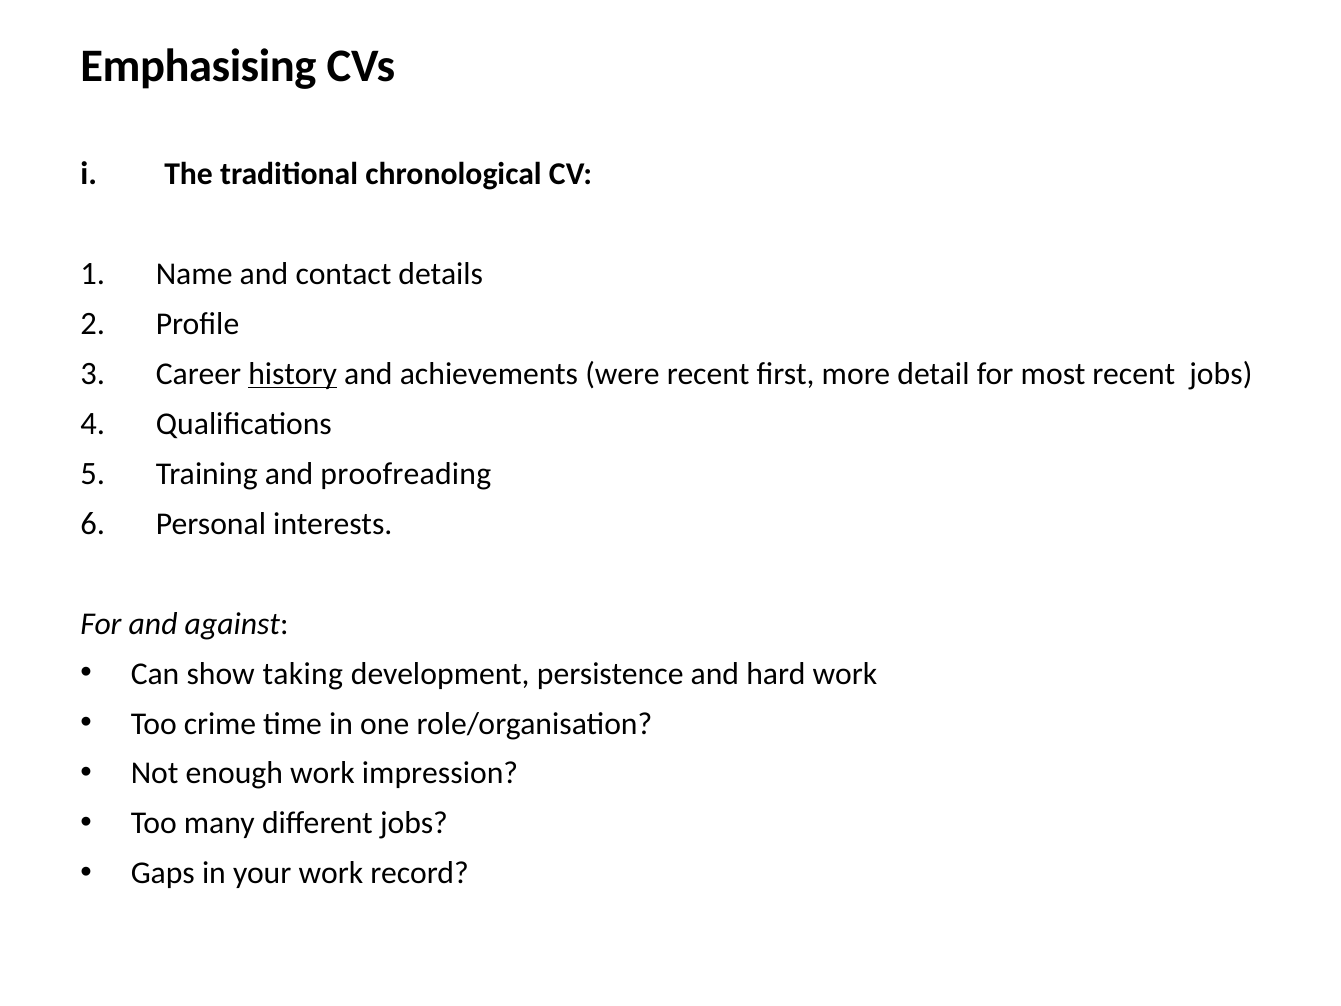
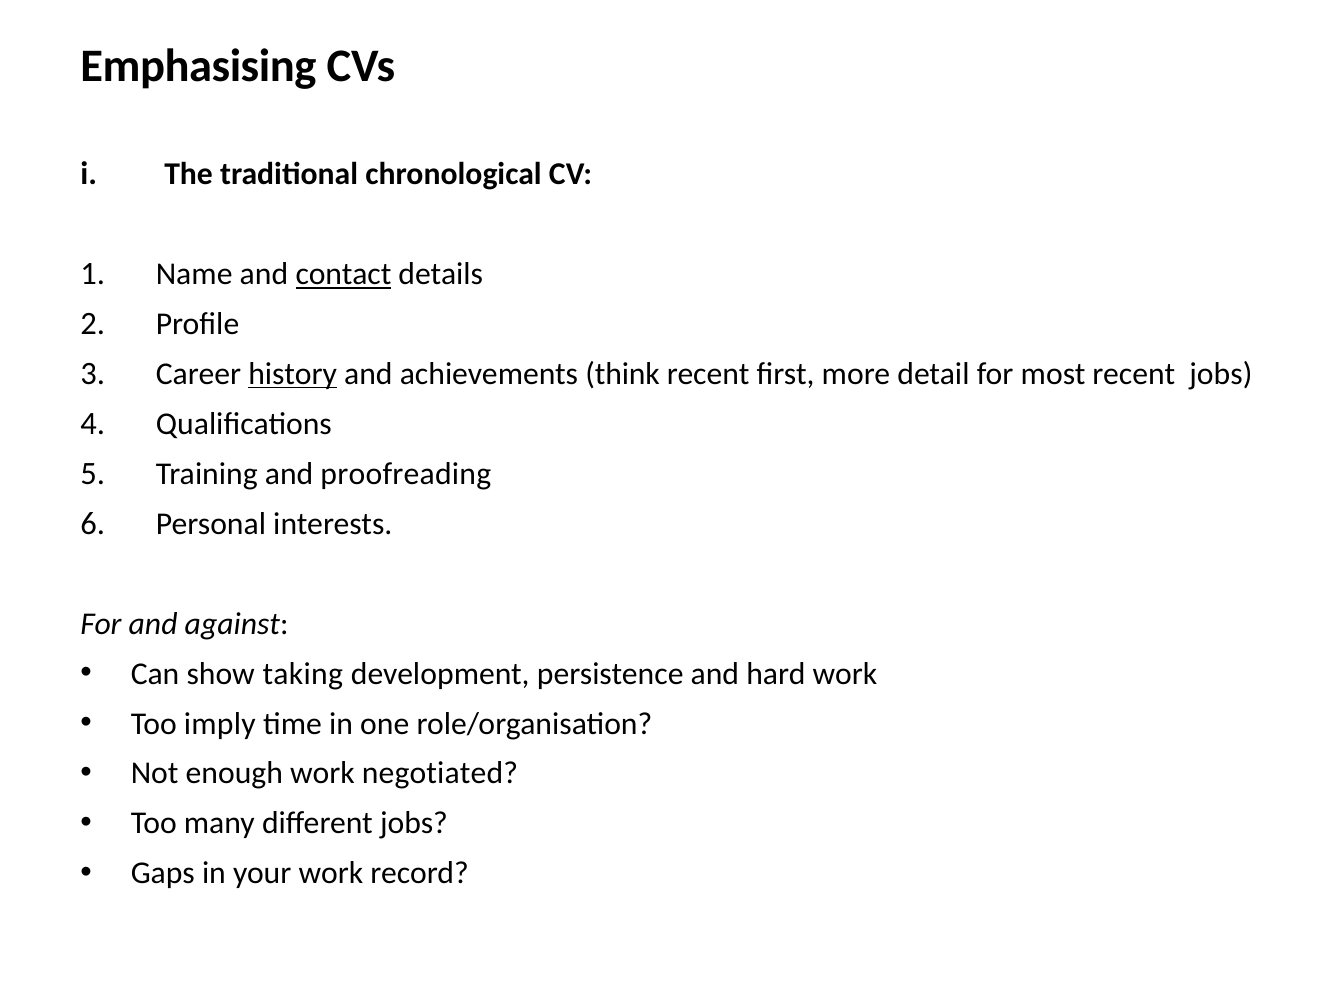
contact underline: none -> present
were: were -> think
crime: crime -> imply
impression: impression -> negotiated
